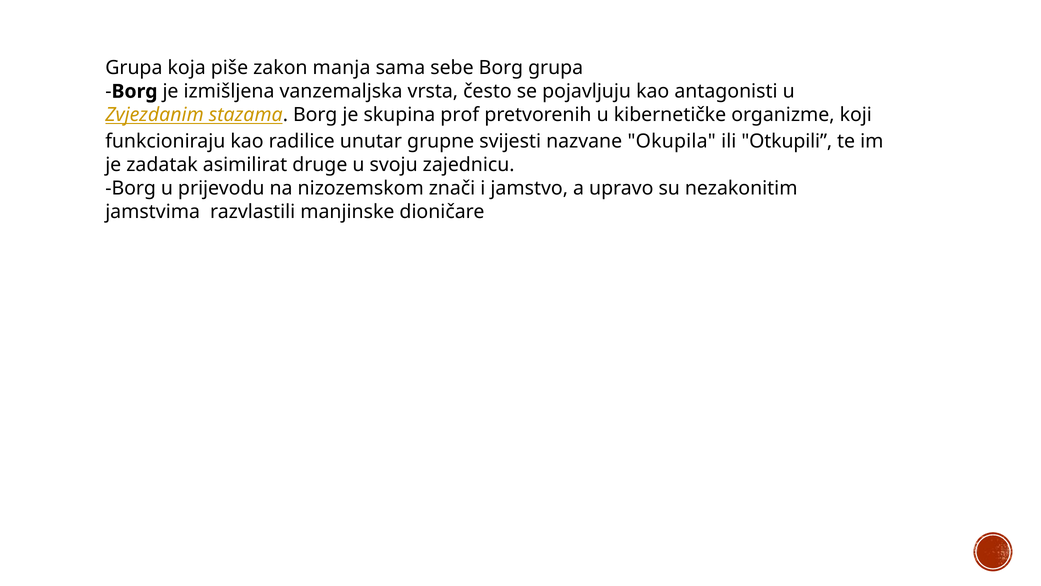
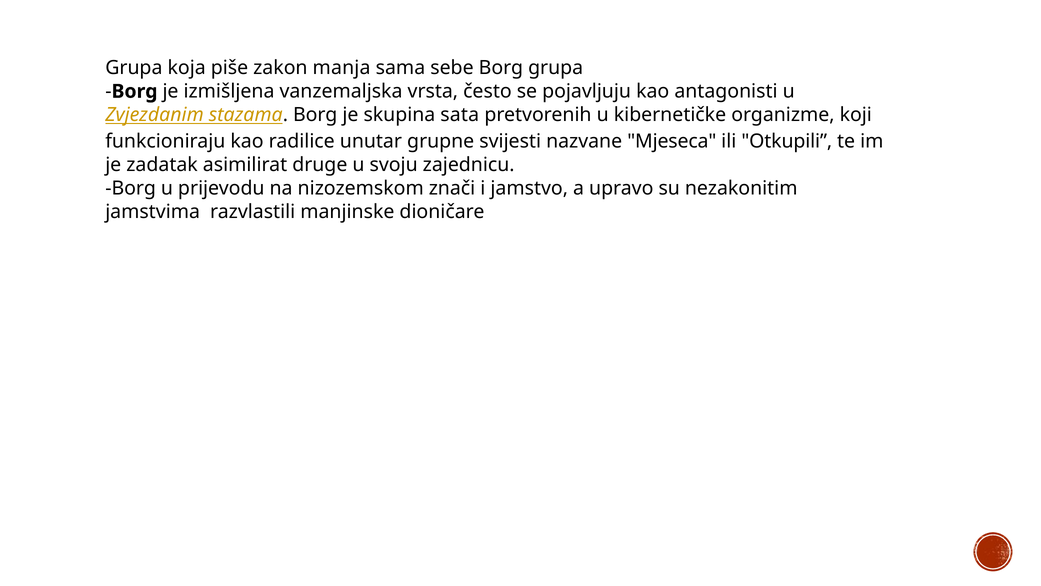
prof: prof -> sata
Okupila: Okupila -> Mjeseca
